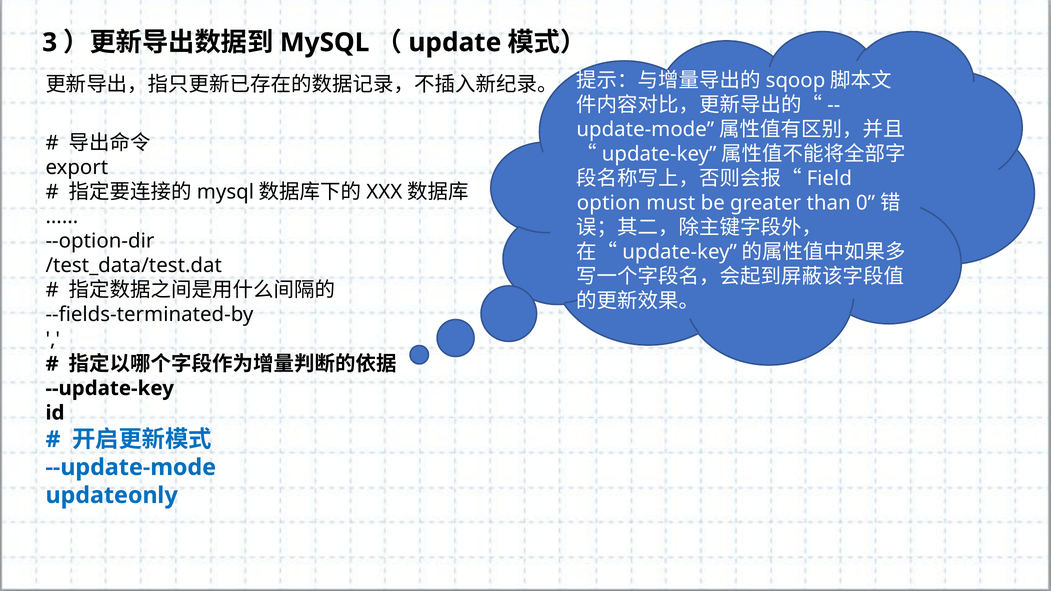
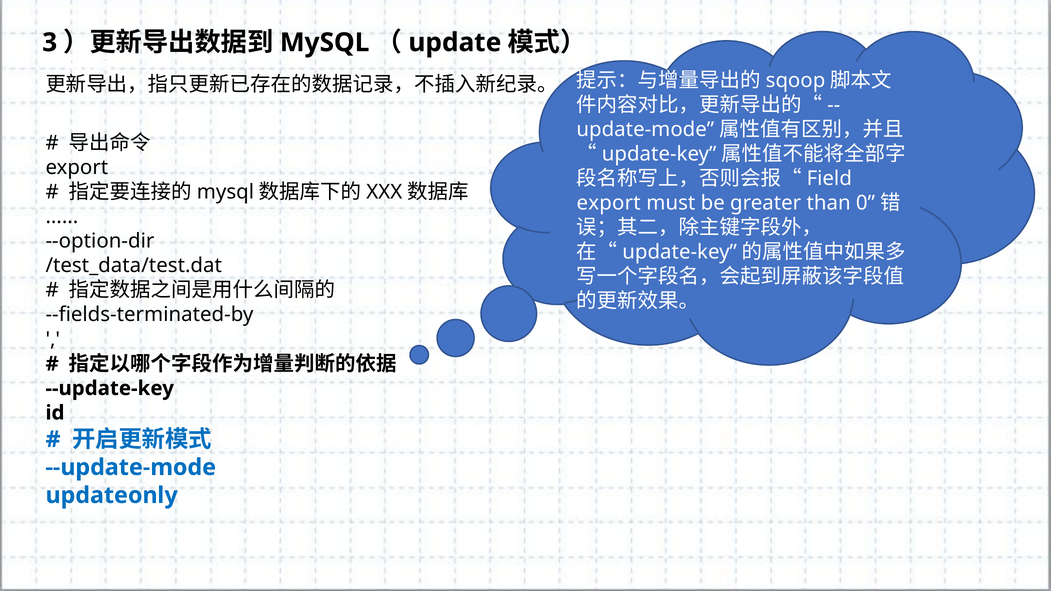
option at (609, 203): option -> export
